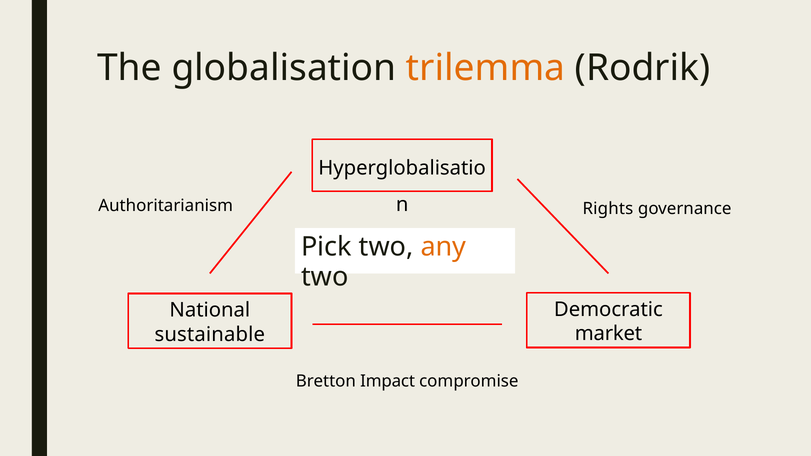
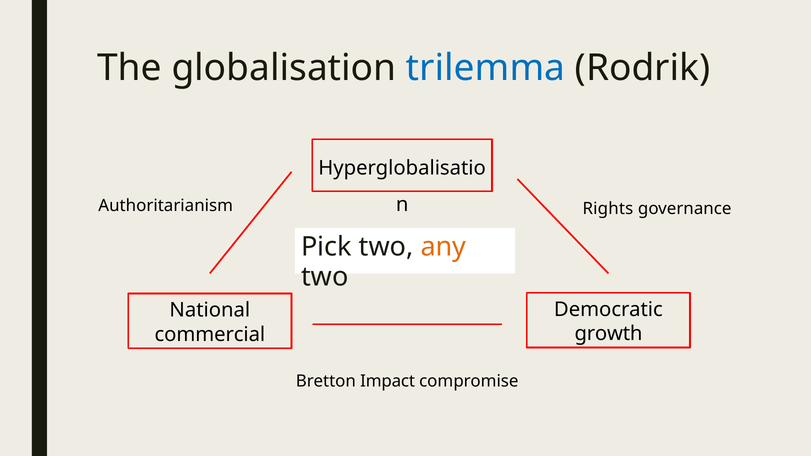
trilemma colour: orange -> blue
market: market -> growth
sustainable: sustainable -> commercial
